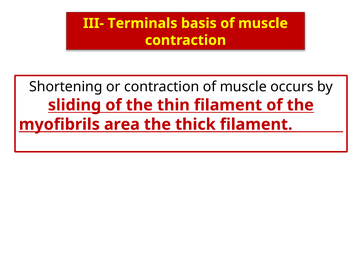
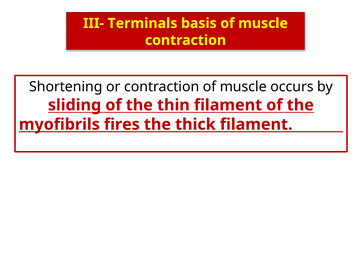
area: area -> fires
